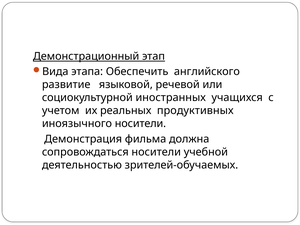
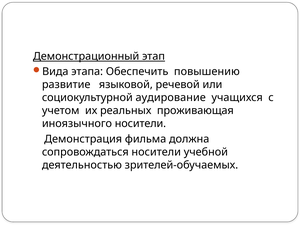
английского: английского -> повышению
иностранных: иностранных -> аудирование
продуктивных: продуктивных -> проживающая
